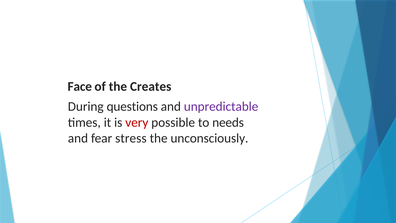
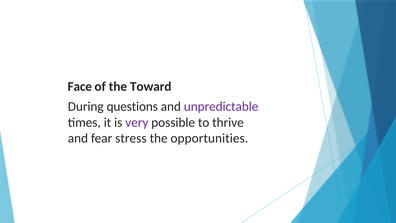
Creates: Creates -> Toward
very colour: red -> purple
needs: needs -> thrive
unconsciously: unconsciously -> opportunities
